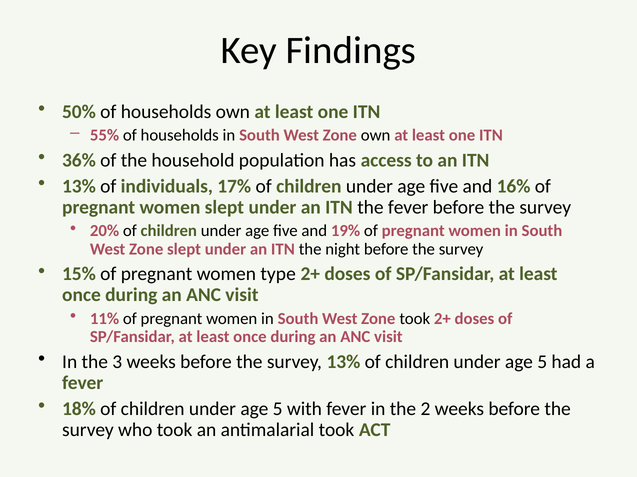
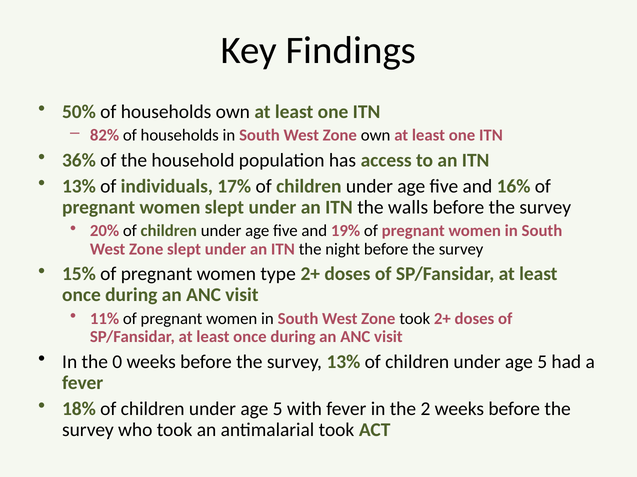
55%: 55% -> 82%
the fever: fever -> walls
3: 3 -> 0
